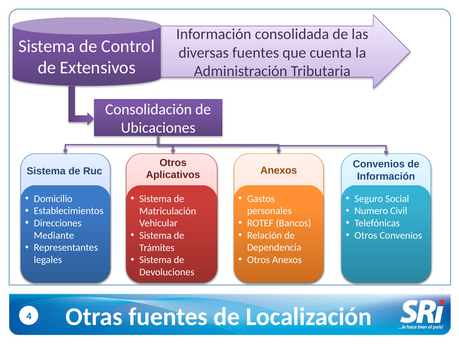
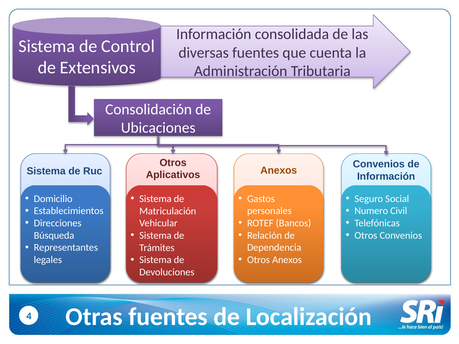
Mediante: Mediante -> Búsqueda
